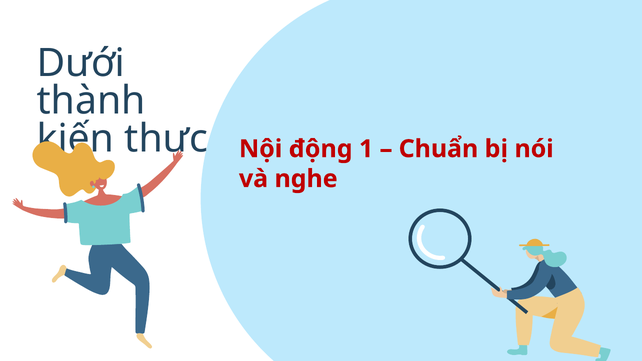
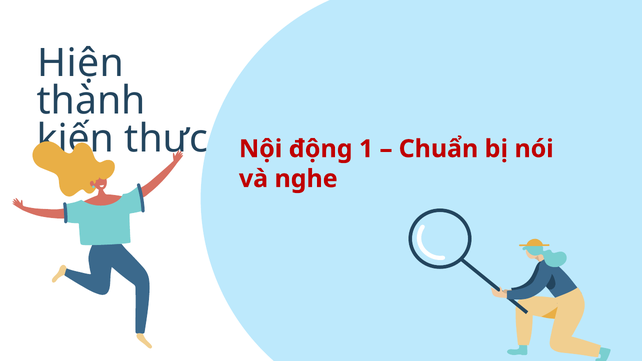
Dưới: Dưới -> Hiện
